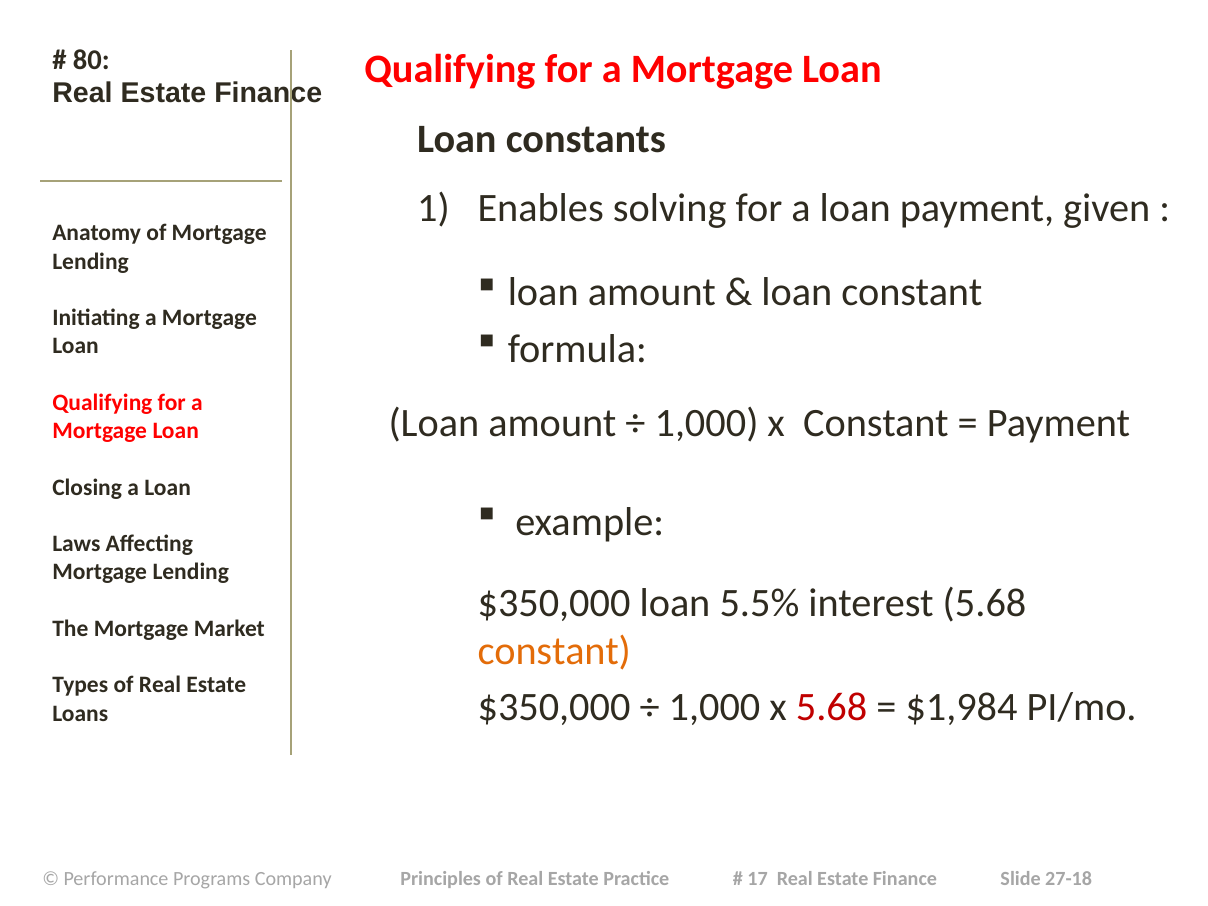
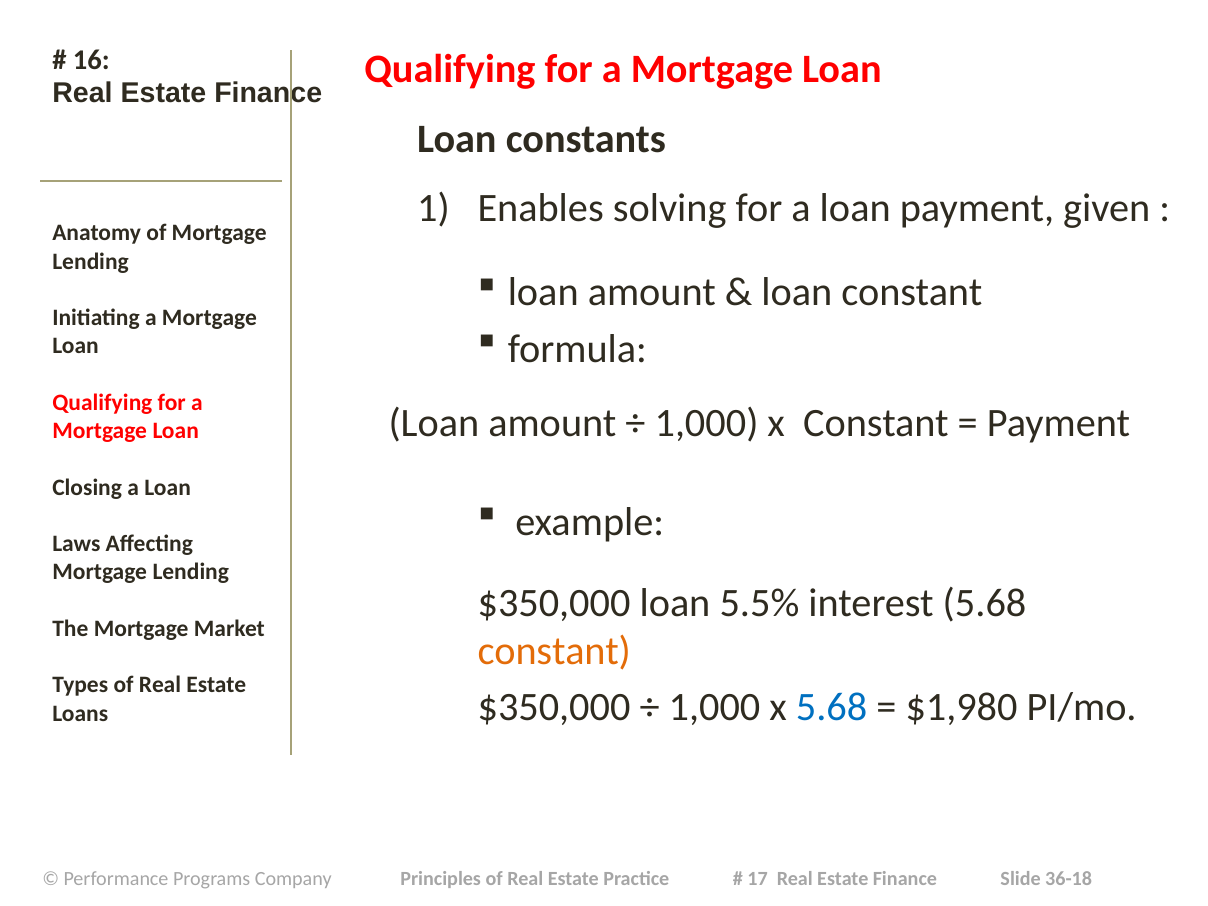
80: 80 -> 16
5.68 at (832, 708) colour: red -> blue
$1,984: $1,984 -> $1,980
27-18: 27-18 -> 36-18
